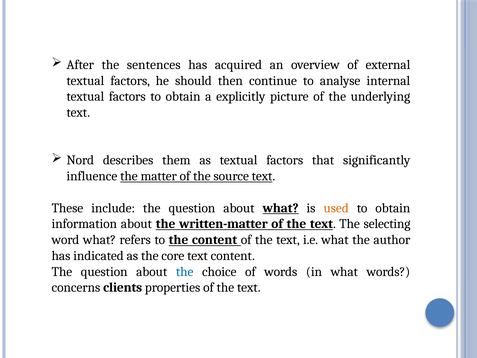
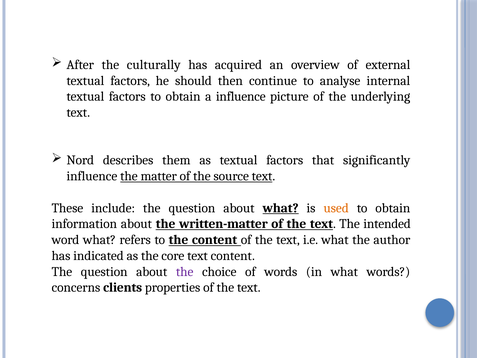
sentences: sentences -> culturally
a explicitly: explicitly -> influence
selecting: selecting -> intended
the at (185, 271) colour: blue -> purple
